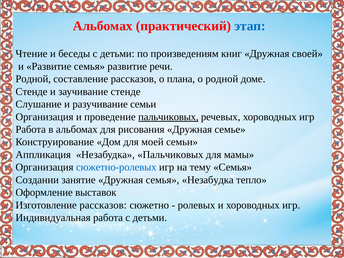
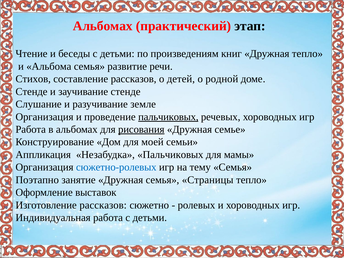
этап colour: blue -> black
Дружная своей: своей -> тепло
и Развитие: Развитие -> Альбома
Родной at (33, 79): Родной -> Стихов
плана: плана -> детей
разучивание семьи: семьи -> земле
рисования underline: none -> present
Создании: Создании -> Поэтапно
семья Незабудка: Незабудка -> Страницы
